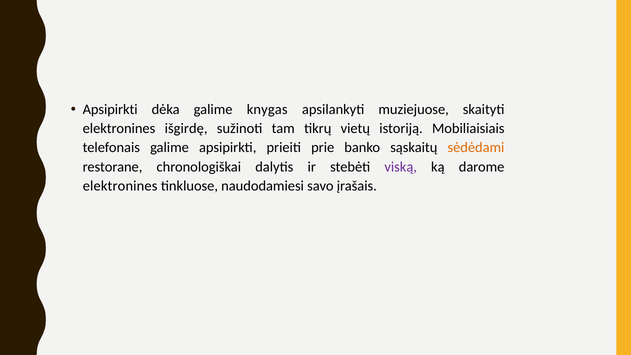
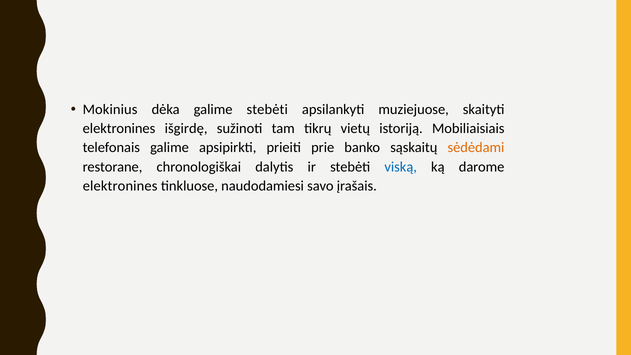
Apsipirkti at (110, 110): Apsipirkti -> Mokinius
galime knygas: knygas -> stebėti
viską colour: purple -> blue
